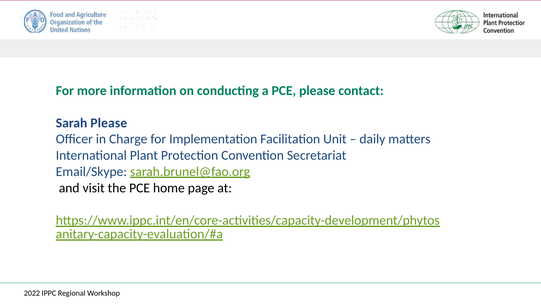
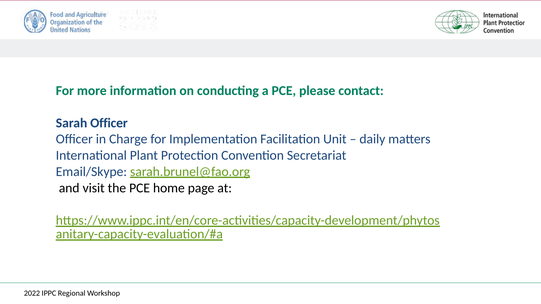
Sarah Please: Please -> Officer
